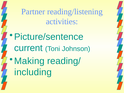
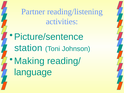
current: current -> station
including: including -> language
